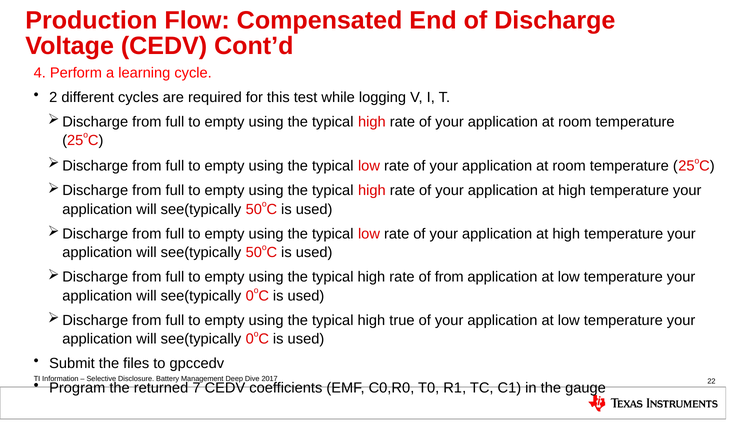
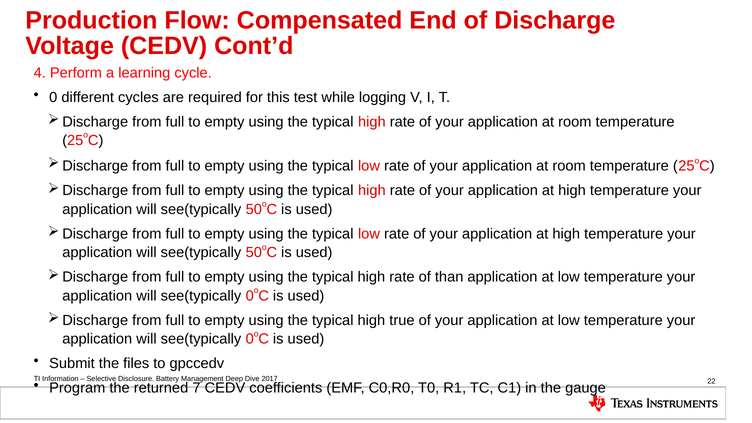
2 at (53, 97): 2 -> 0
of from: from -> than
